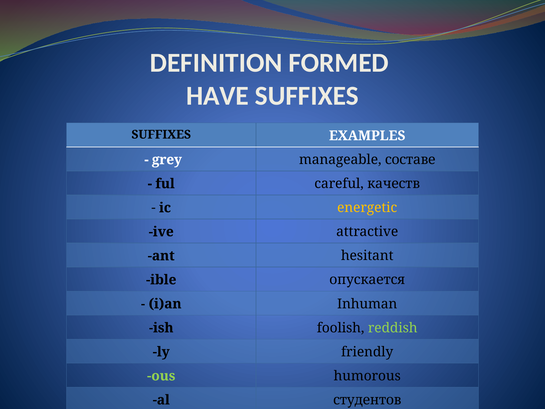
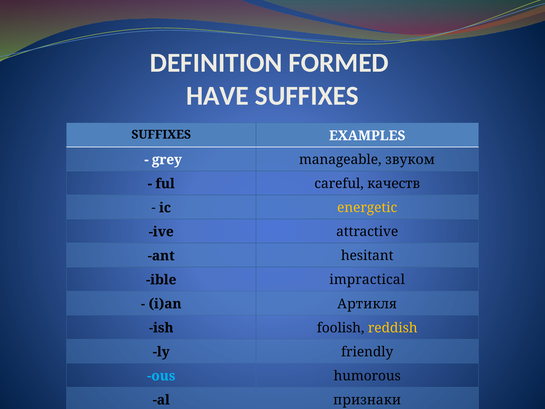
составе: составе -> звуком
опускается: опускается -> impractical
Inhuman: Inhuman -> Артикля
reddish colour: light green -> yellow
ous colour: light green -> light blue
студентов: студентов -> признаки
